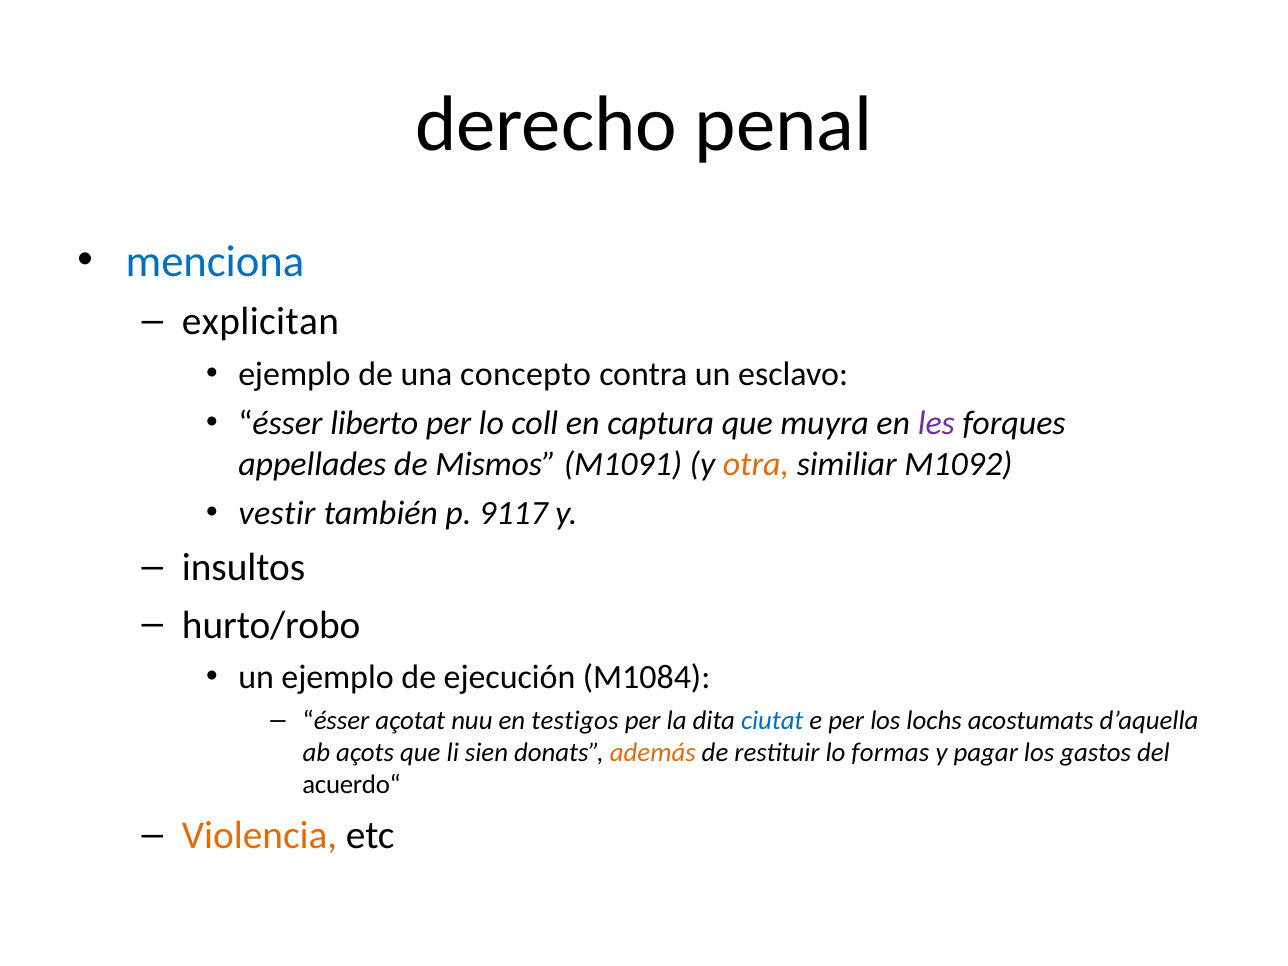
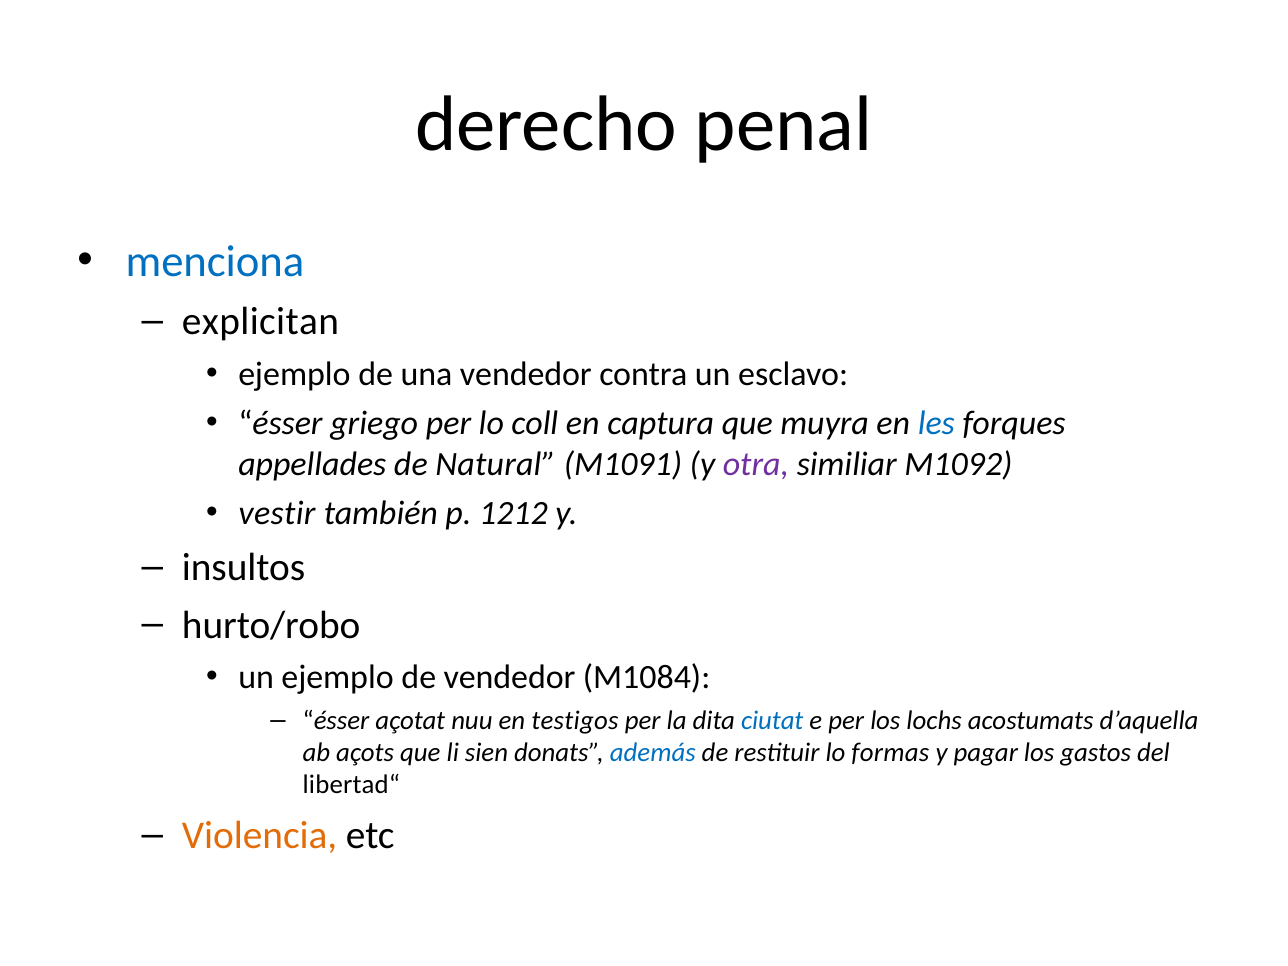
una concepto: concepto -> vendedor
liberto: liberto -> griego
les colour: purple -> blue
Mismos: Mismos -> Natural
otra colour: orange -> purple
9117: 9117 -> 1212
de ejecución: ejecución -> vendedor
además colour: orange -> blue
acuerdo“: acuerdo“ -> libertad“
